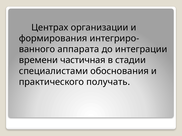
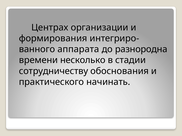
интеграции: интеграции -> разнородна
частичная: частичная -> несколько
специалистами: специалистами -> сотрудничеству
получать: получать -> начинать
